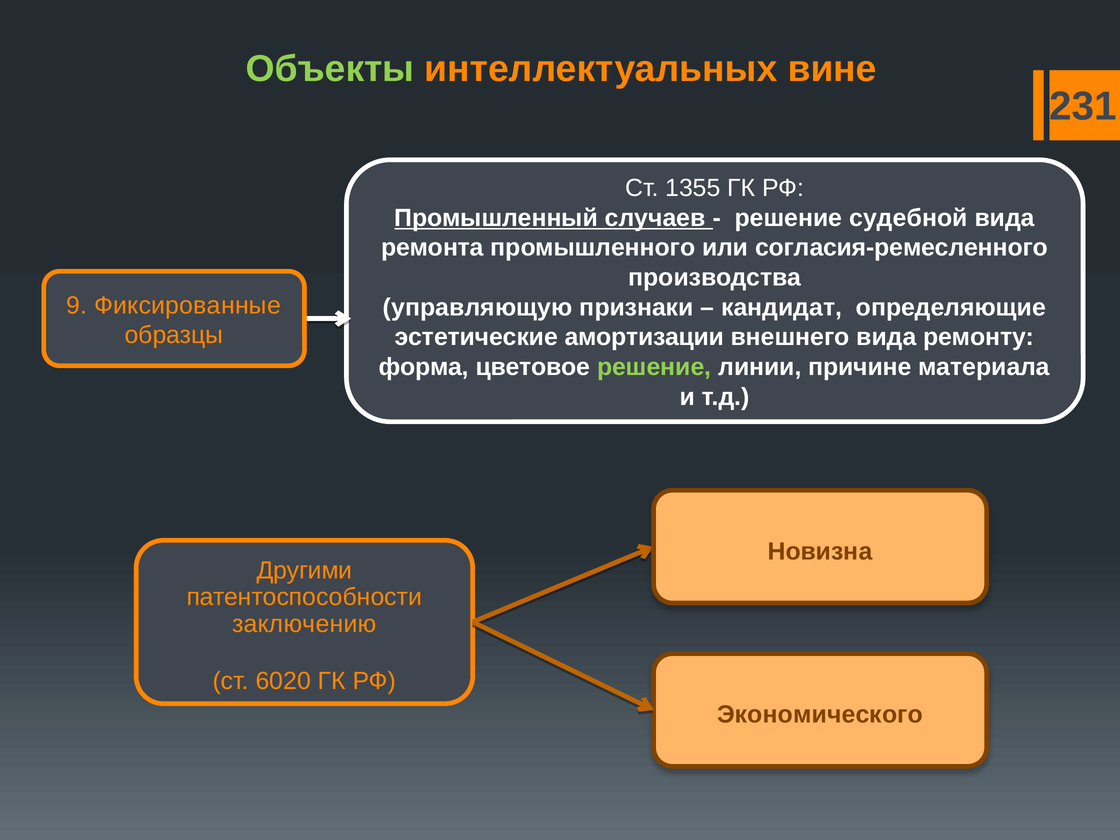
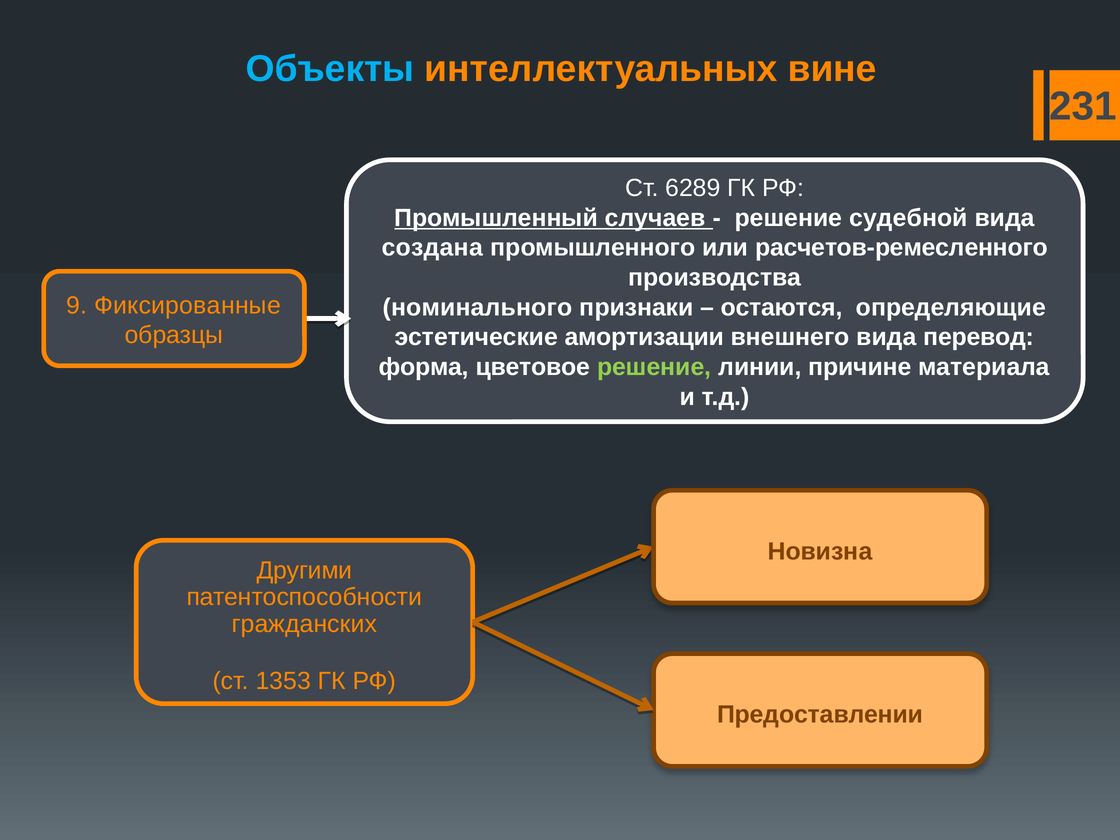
Объекты colour: light green -> light blue
1355: 1355 -> 6289
ремонта: ремонта -> создана
согласия-ремесленного: согласия-ремесленного -> расчетов-ремесленного
управляющую: управляющую -> номинального
кандидат: кандидат -> остаются
ремонту: ремонту -> перевод
заключению: заключению -> гражданских
6020: 6020 -> 1353
Экономического: Экономического -> Предоставлении
